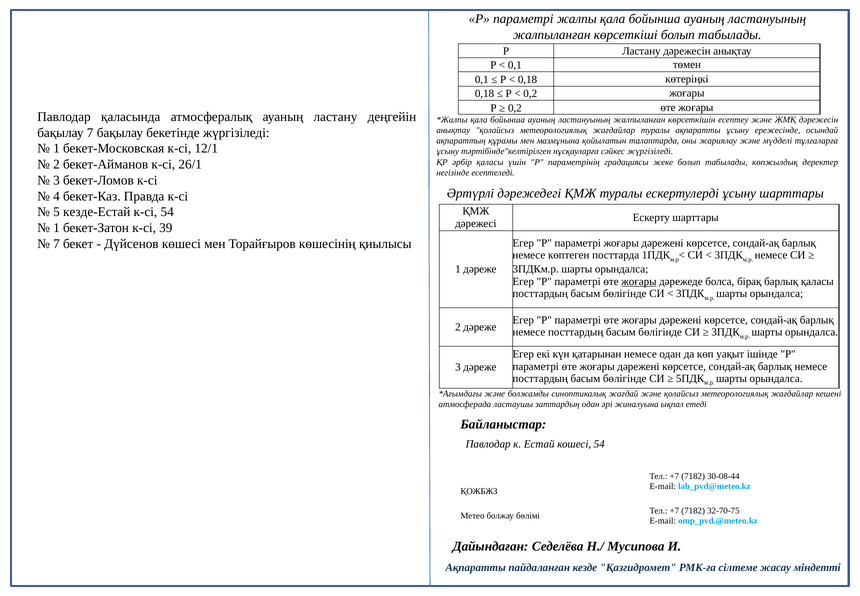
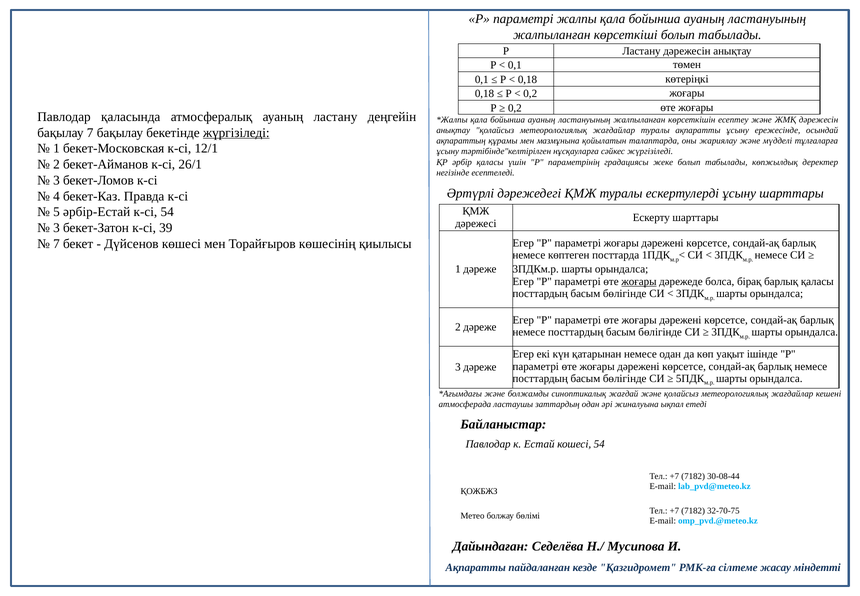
жүргізіледі at (236, 132) underline: none -> present
кезде-Естай: кезде-Естай -> әрбір-Естай
1 at (56, 228): 1 -> 3
